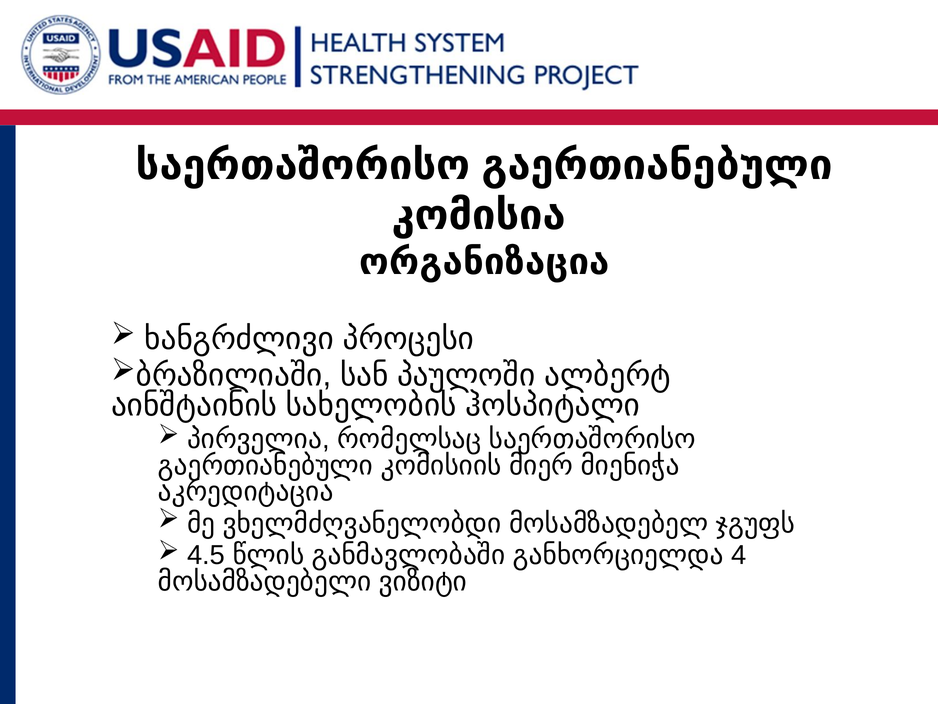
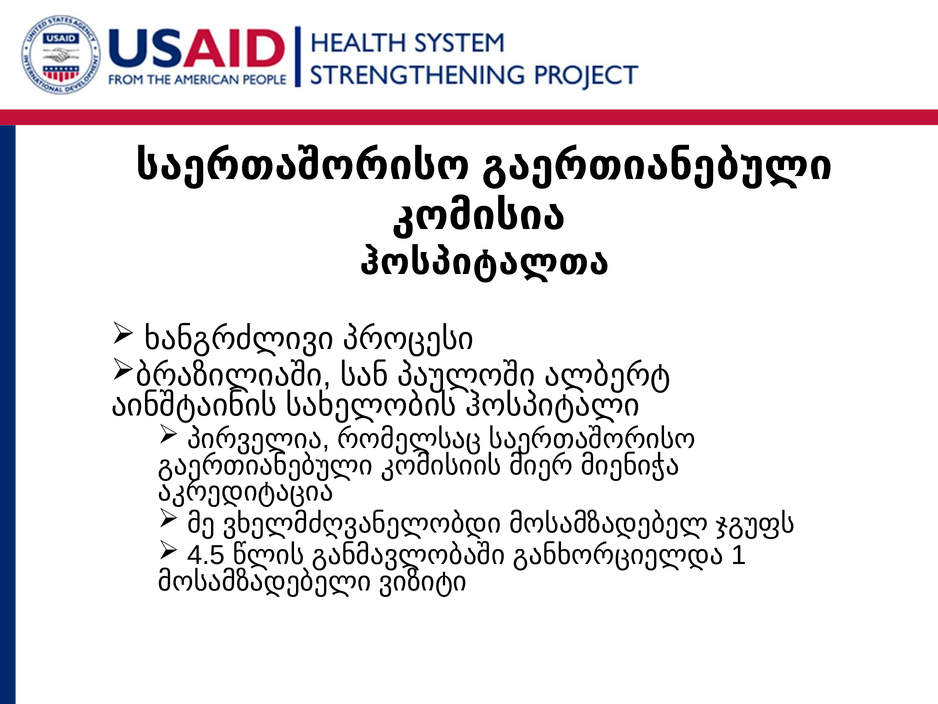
ორგანიზაცია: ორგანიზაცია -> ჰოსპიტალთა
4: 4 -> 1
